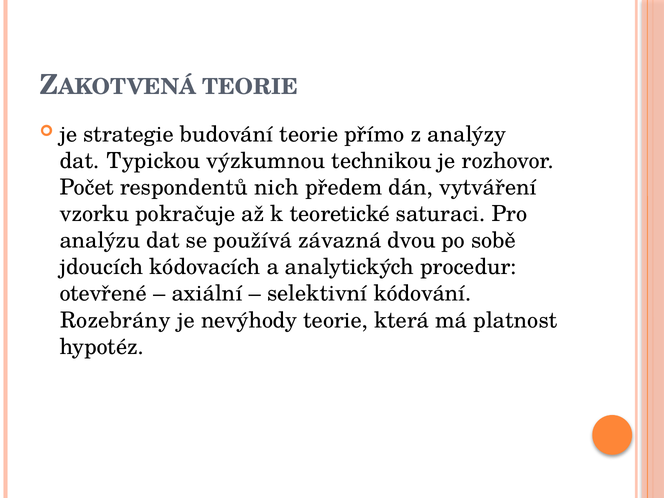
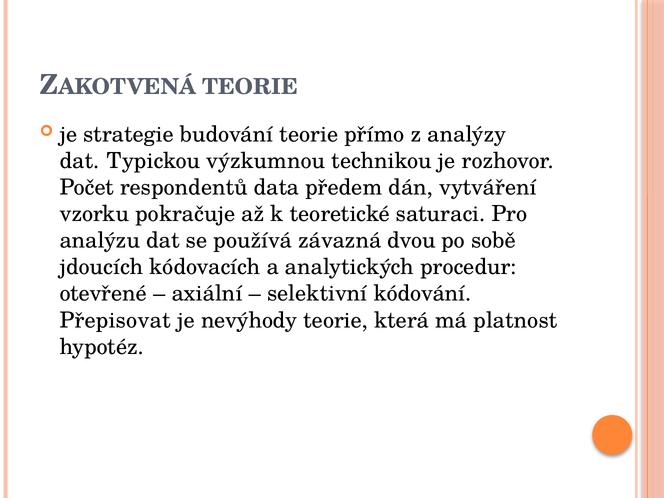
nich: nich -> data
Rozebrány: Rozebrány -> Přepisovat
